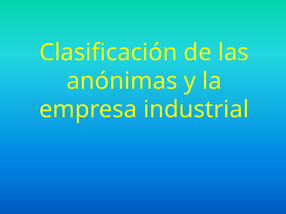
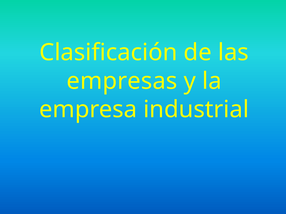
anónimas: anónimas -> empresas
